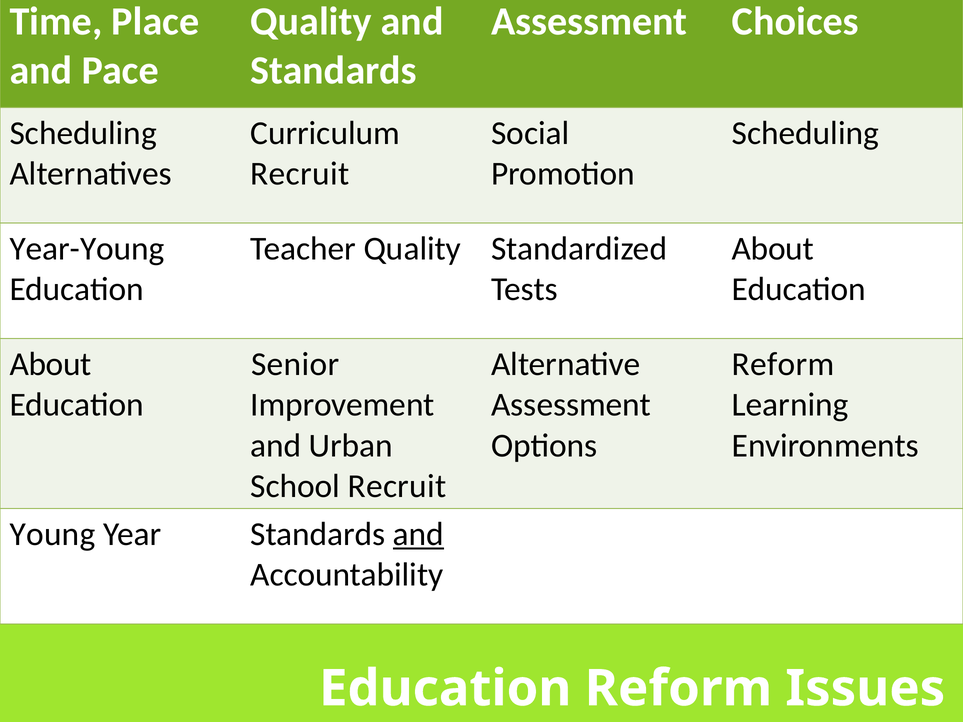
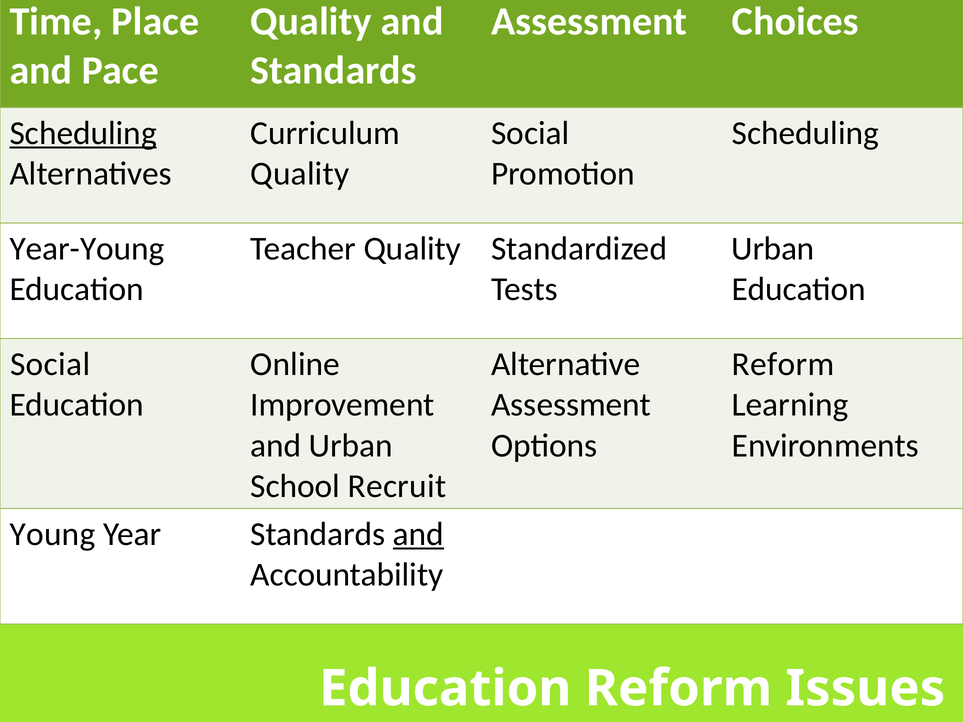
Scheduling at (83, 133) underline: none -> present
Recruit at (300, 174): Recruit -> Quality
About at (773, 249): About -> Urban
About at (51, 364): About -> Social
Senior: Senior -> Online
